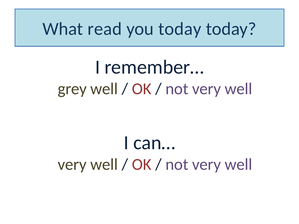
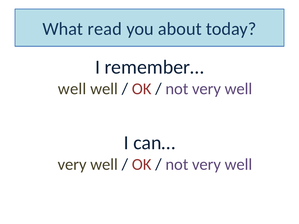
you today: today -> about
grey at (72, 89): grey -> well
